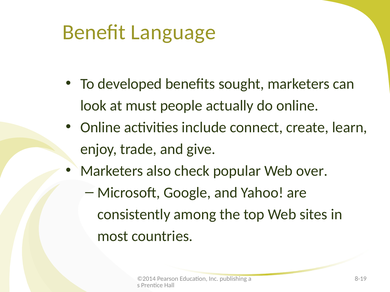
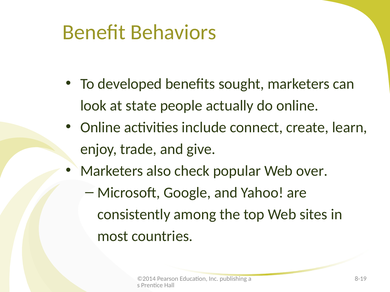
Language: Language -> Behaviors
must: must -> state
